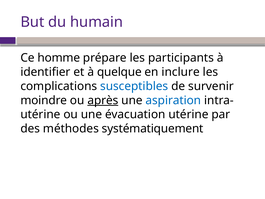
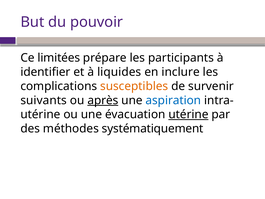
humain: humain -> pouvoir
homme: homme -> limitées
quelque: quelque -> liquides
susceptibles colour: blue -> orange
moindre: moindre -> suivants
utérine at (188, 114) underline: none -> present
